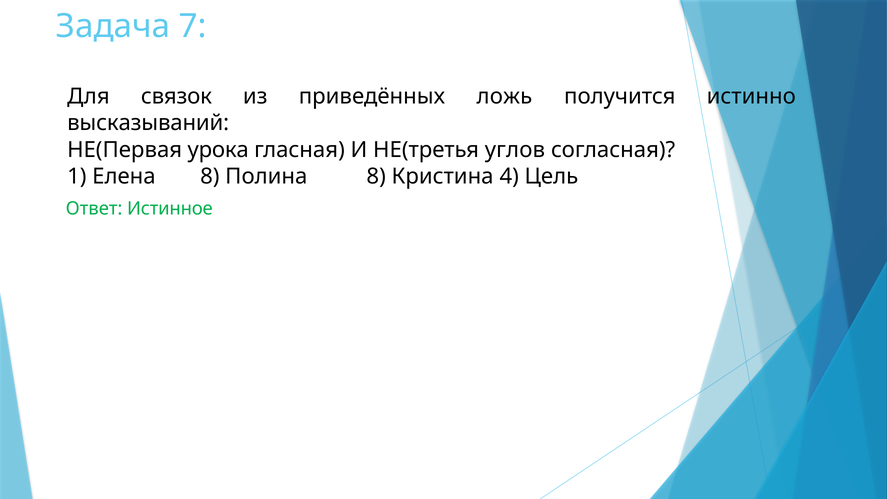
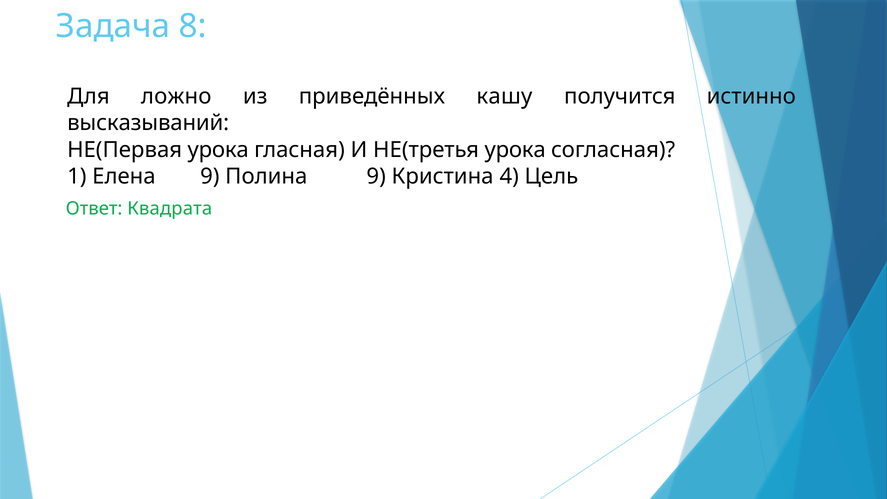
7: 7 -> 8
связок: связок -> ложно
ложь: ложь -> кашу
НЕ(третья углов: углов -> урока
Елена 8: 8 -> 9
Полина 8: 8 -> 9
Истинное: Истинное -> Квадрата
